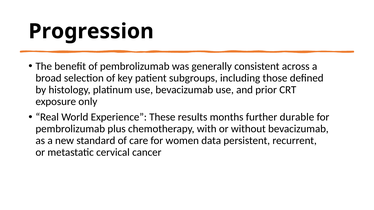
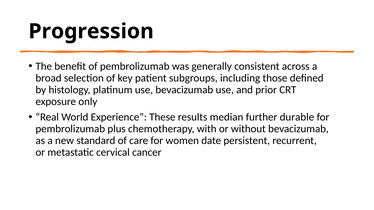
months: months -> median
data: data -> date
